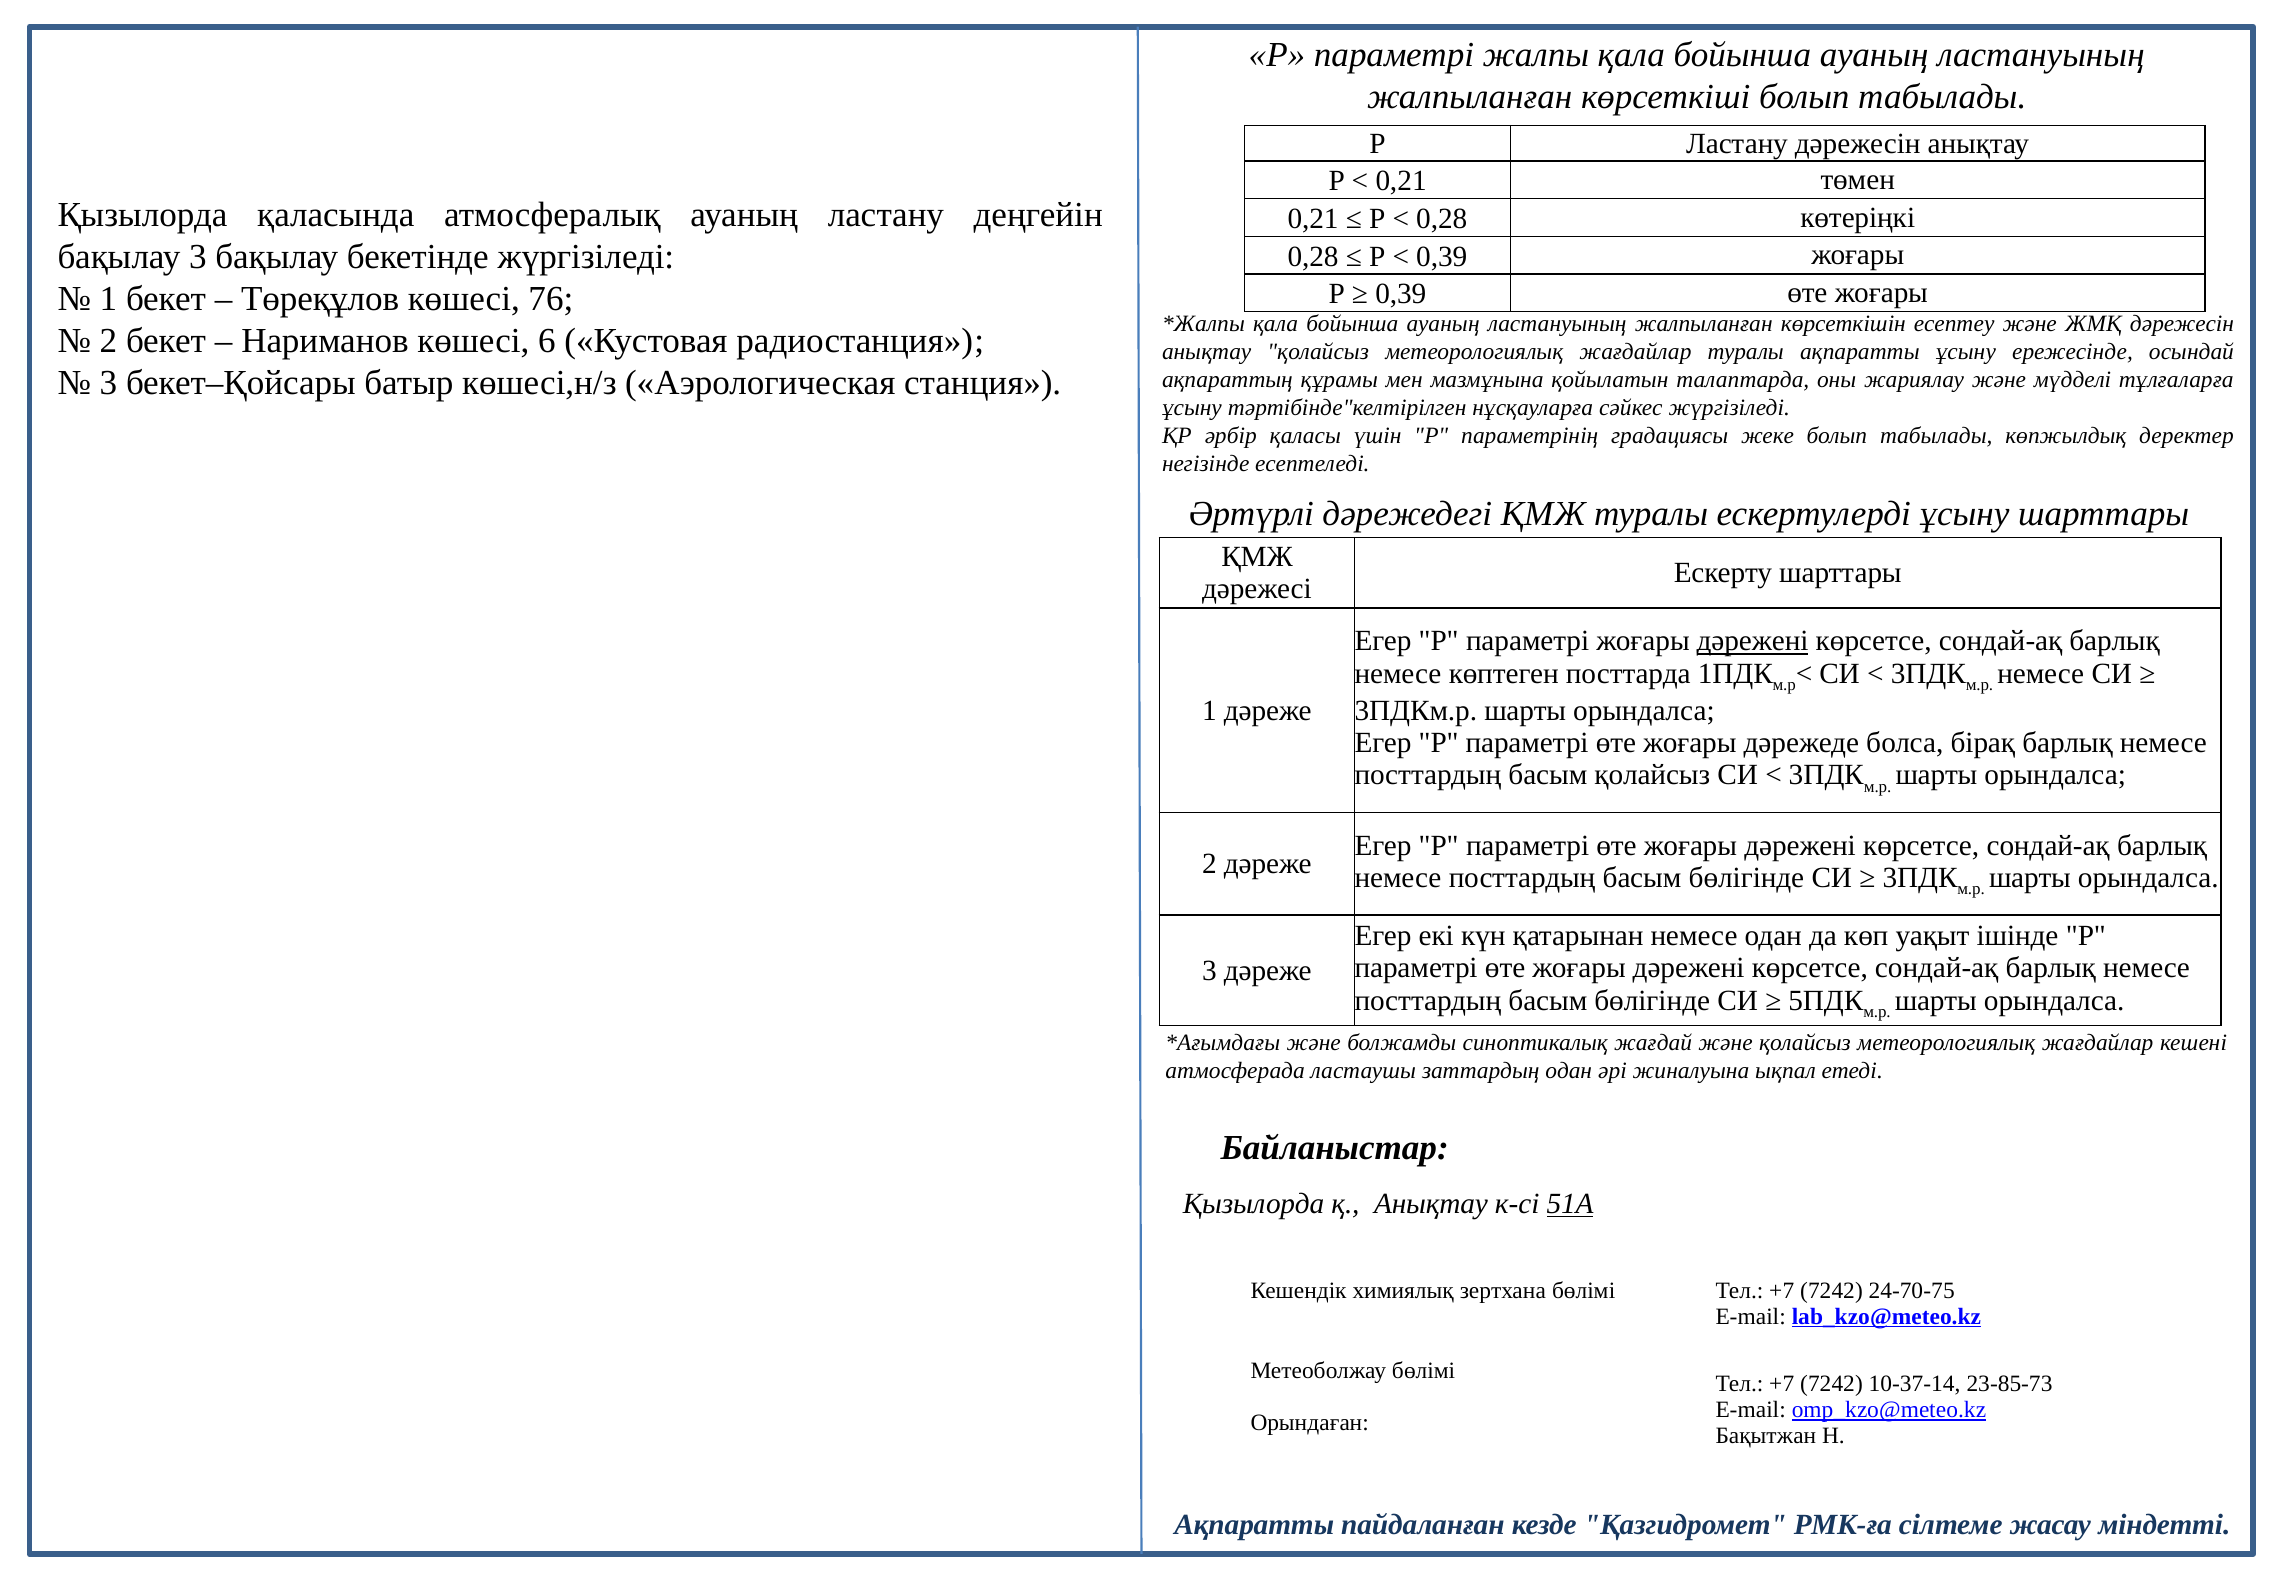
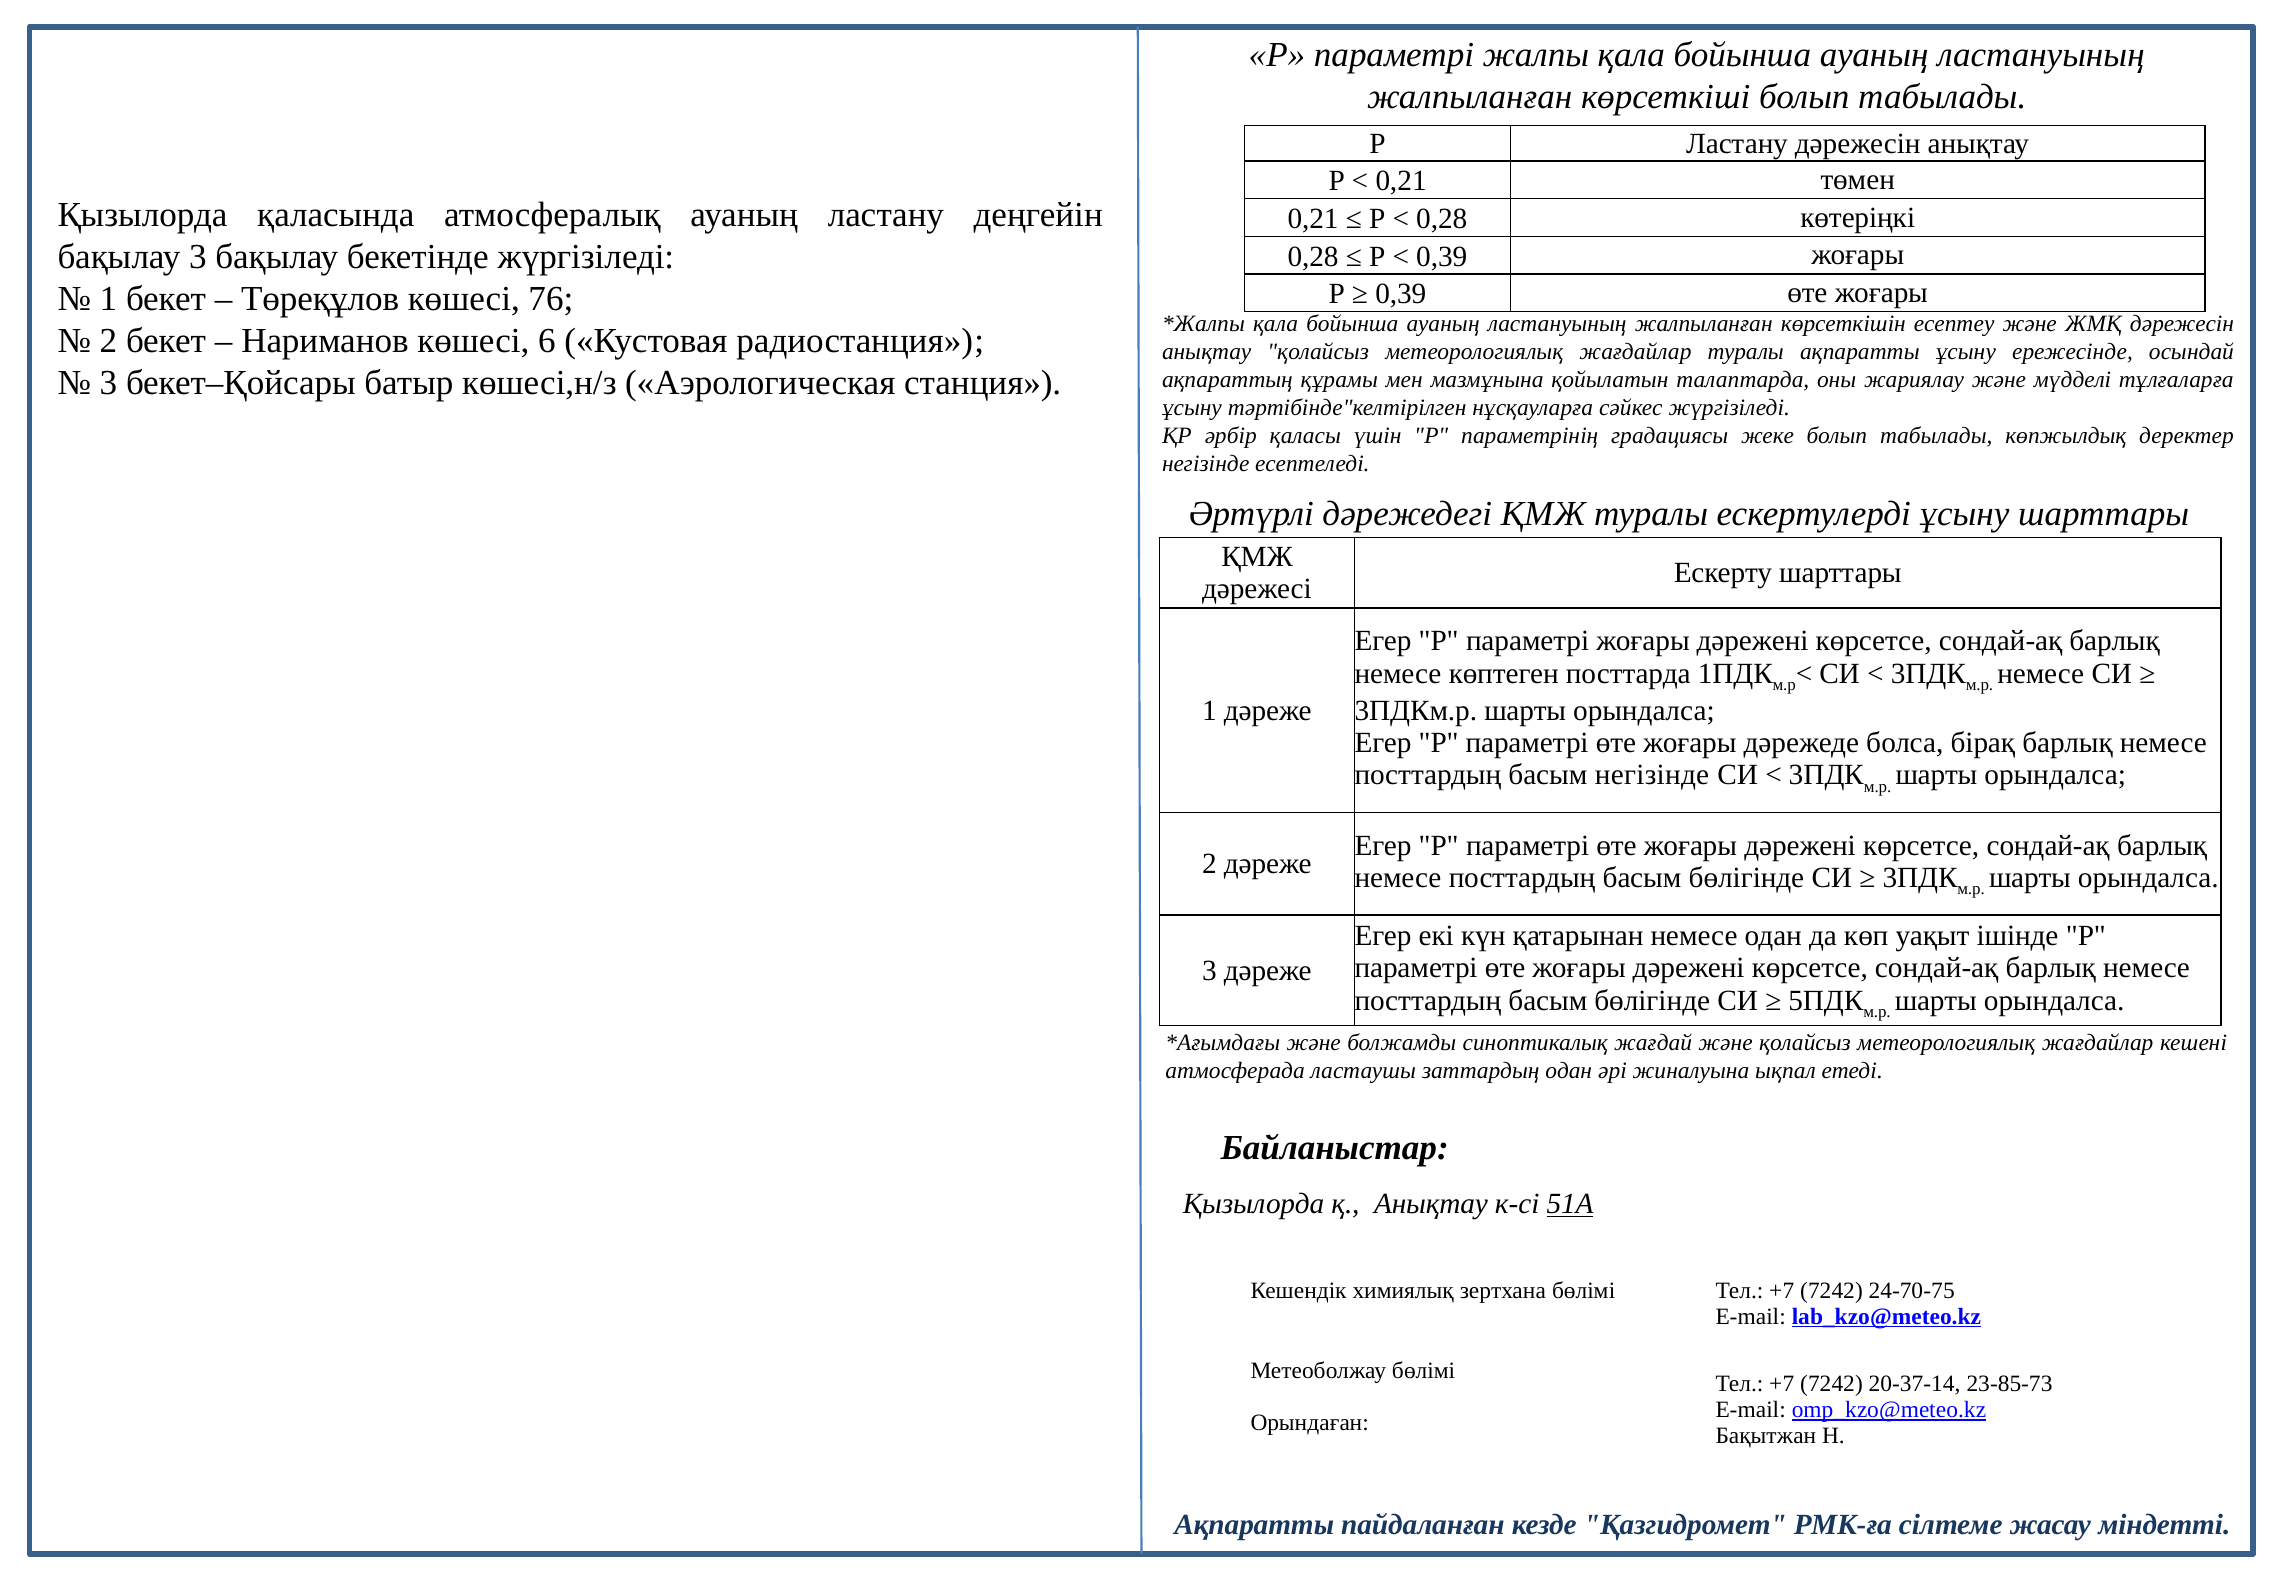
дәрежені at (1753, 641) underline: present -> none
басым қолайсыз: қолайсыз -> негізінде
10-37-14: 10-37-14 -> 20-37-14
